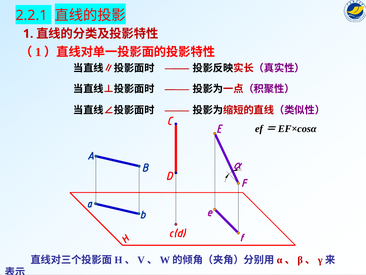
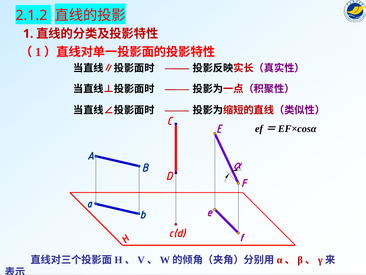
2.2.1: 2.2.1 -> 2.1.2
